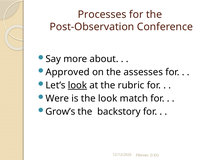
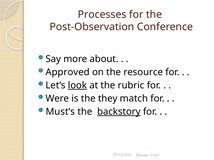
assesses: assesses -> resource
the look: look -> they
Grow’s: Grow’s -> Must’s
backstory underline: none -> present
